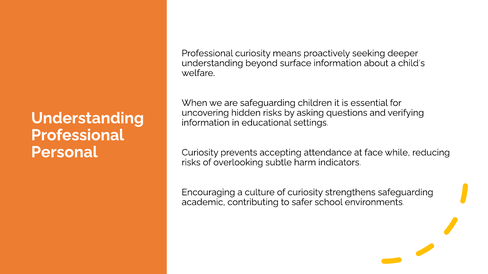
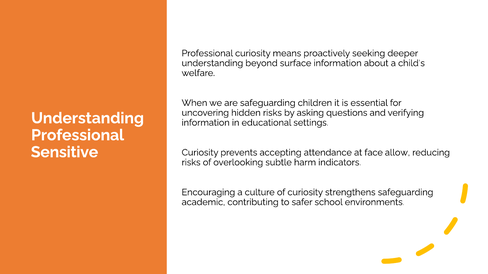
Personal: Personal -> Sensitive
while: while -> allow
